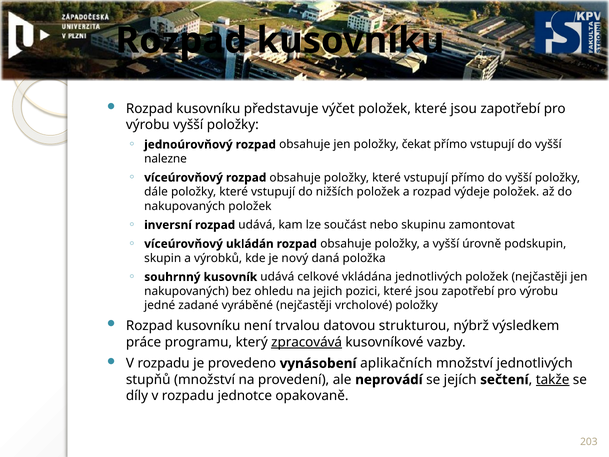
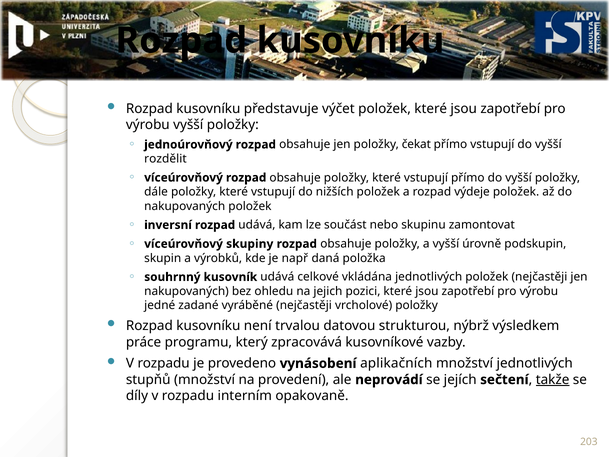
nalezne: nalezne -> rozdělit
ukládán: ukládán -> skupiny
nový: nový -> např
zpracovává underline: present -> none
jednotce: jednotce -> interním
